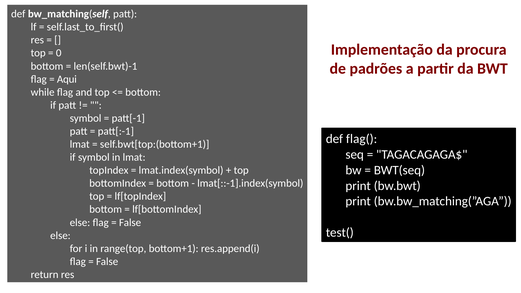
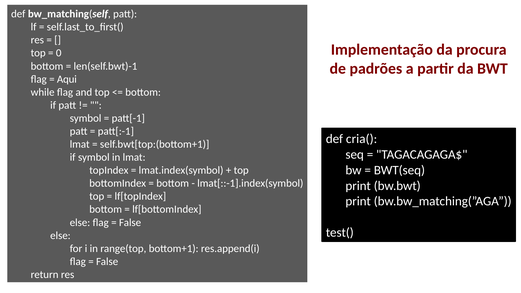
flag(: flag( -> cria(
